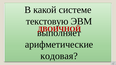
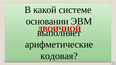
текстовую: текстовую -> основании
